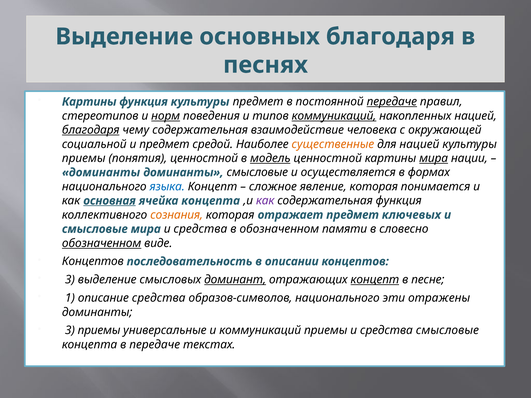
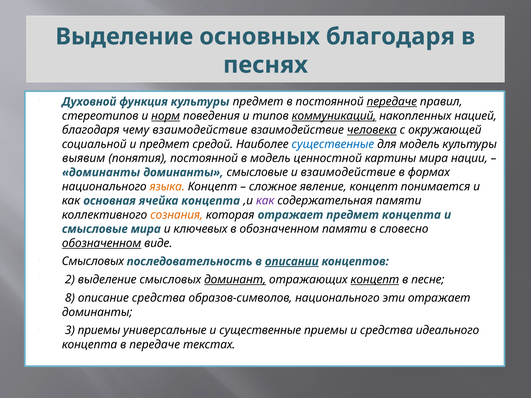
Картины at (89, 102): Картины -> Духовной
благодаря at (91, 130) underline: present -> none
чему содержательная: содержательная -> взаимодействие
человека underline: none -> present
существенные at (333, 144) colour: orange -> blue
для нацией: нацией -> модель
приемы at (84, 158): приемы -> выявим
понятия ценностной: ценностной -> постоянной
модель at (270, 158) underline: present -> none
мира at (434, 158) underline: present -> none
и осуществляется: осуществляется -> взаимодействие
языка colour: blue -> orange
явление которая: которая -> концепт
основная underline: present -> none
содержательная функция: функция -> памяти
предмет ключевых: ключевых -> концепта
мира и средства: средства -> ключевых
Концептов at (93, 262): Концептов -> Смысловых
описании underline: none -> present
3 at (70, 280): 3 -> 2
1: 1 -> 8
эти отражены: отражены -> отражает
и коммуникаций: коммуникаций -> существенные
средства смысловые: смысловые -> идеального
